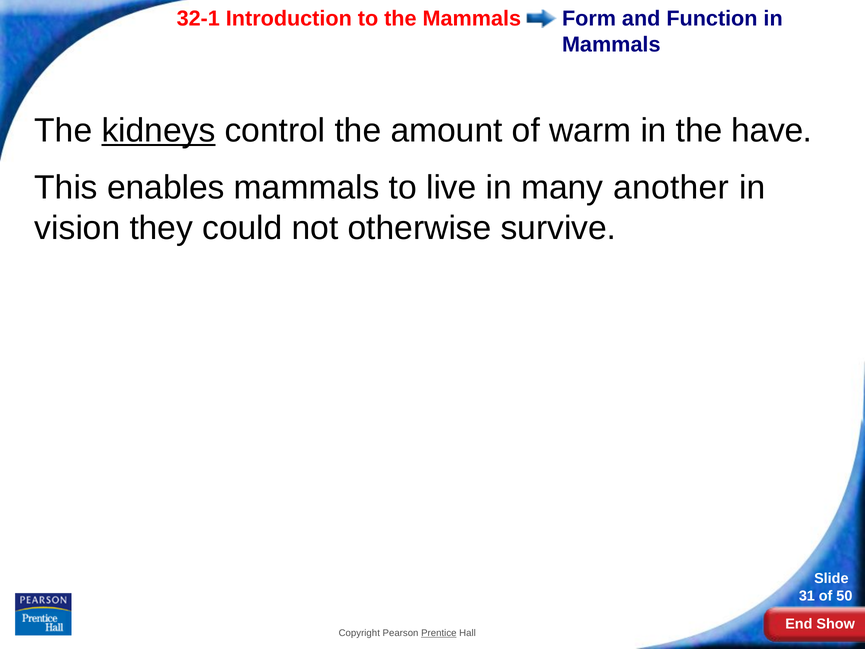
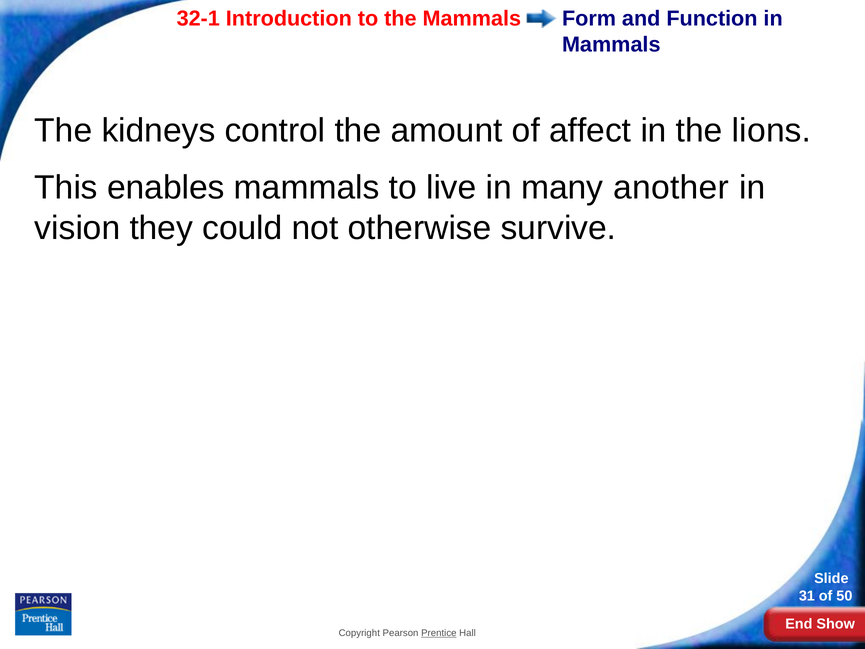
kidneys underline: present -> none
warm: warm -> affect
have: have -> lions
